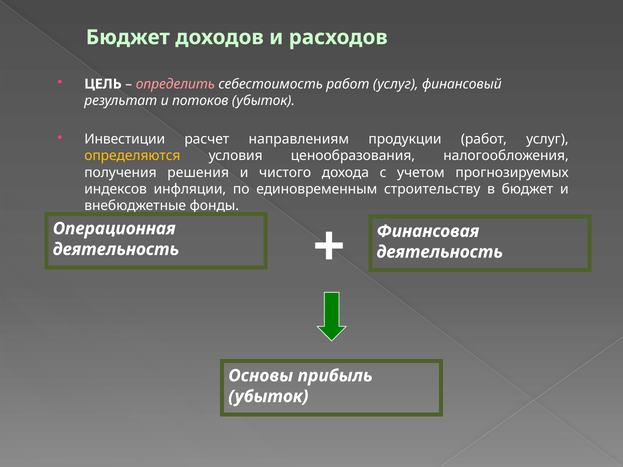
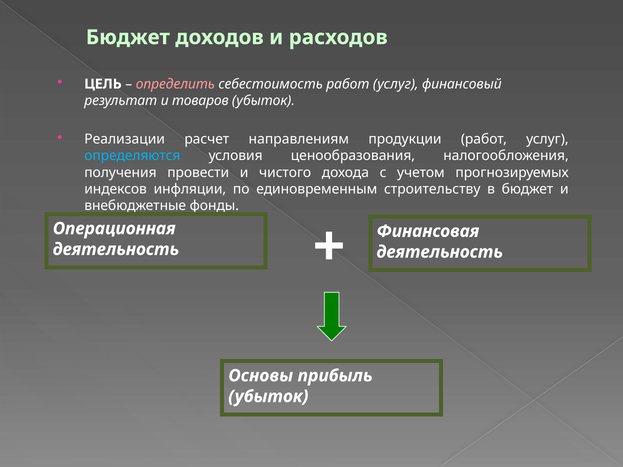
потоков: потоков -> товаров
Инвестиции: Инвестиции -> Реализации
определяются colour: yellow -> light blue
решения: решения -> провести
